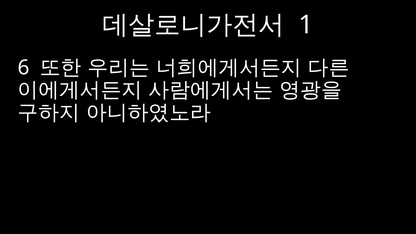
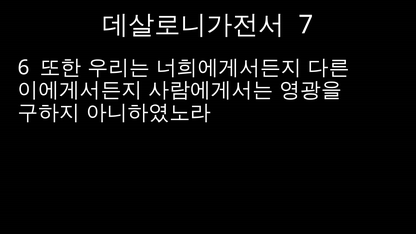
1: 1 -> 7
